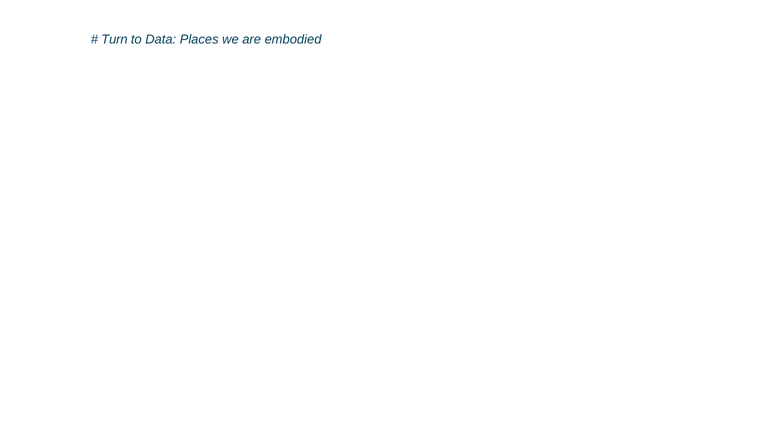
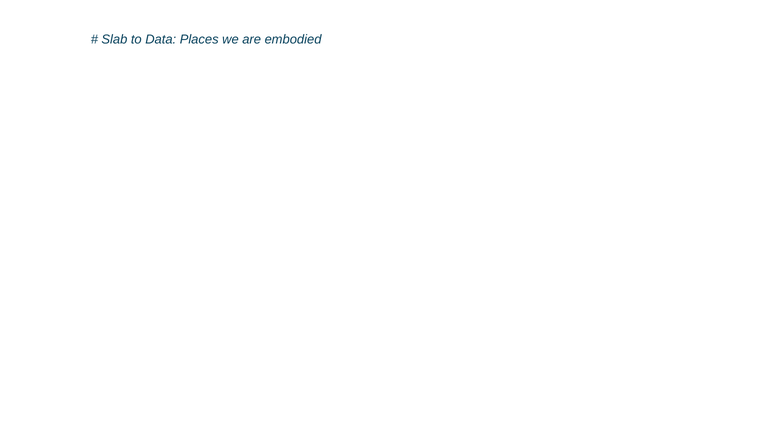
Turn: Turn -> Slab
